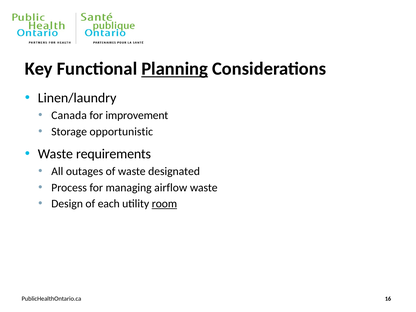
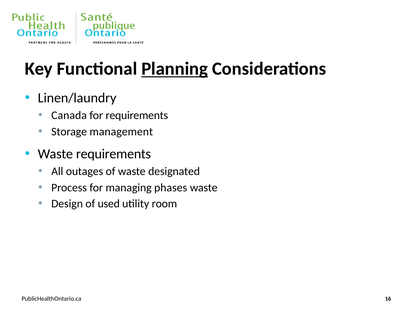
for improvement: improvement -> requirements
opportunistic: opportunistic -> management
airflow: airflow -> phases
each: each -> used
room underline: present -> none
